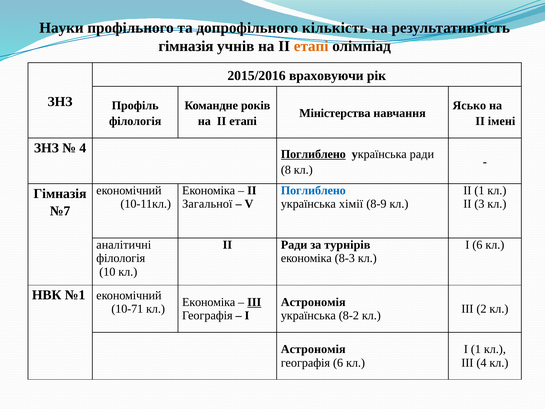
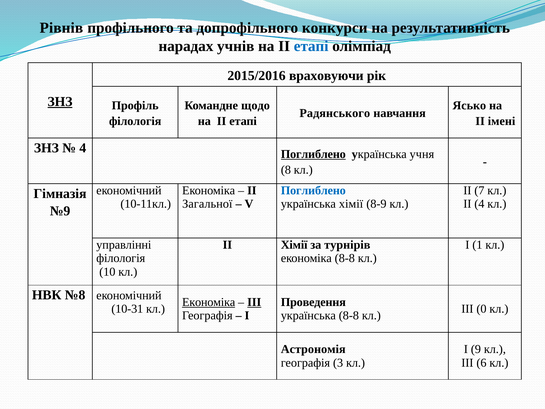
Науки: Науки -> Рівнів
кількість: кількість -> конкурси
гімназія at (186, 46): гімназія -> нарадах
етапі at (311, 46) colour: orange -> blue
ЗНЗ at (60, 102) underline: none -> present
років: років -> щодо
Міністерства: Міністерства -> Радянського
українська ради: ради -> учня
ІІ 1: 1 -> 7
ІІ 3: 3 -> 4
№7: №7 -> №9
аналітичні: аналітичні -> управлінні
ІІ Ради: Ради -> Хімії
І 6: 6 -> 1
економіка 8-3: 8-3 -> 8-8
№1: №1 -> №8
Економіка at (209, 302) underline: none -> present
Астрономія at (313, 302): Астрономія -> Проведення
10-71: 10-71 -> 10-31
2: 2 -> 0
українська 8-2: 8-2 -> 8-8
І 1: 1 -> 9
географія 6: 6 -> 3
ІІІ 4: 4 -> 6
